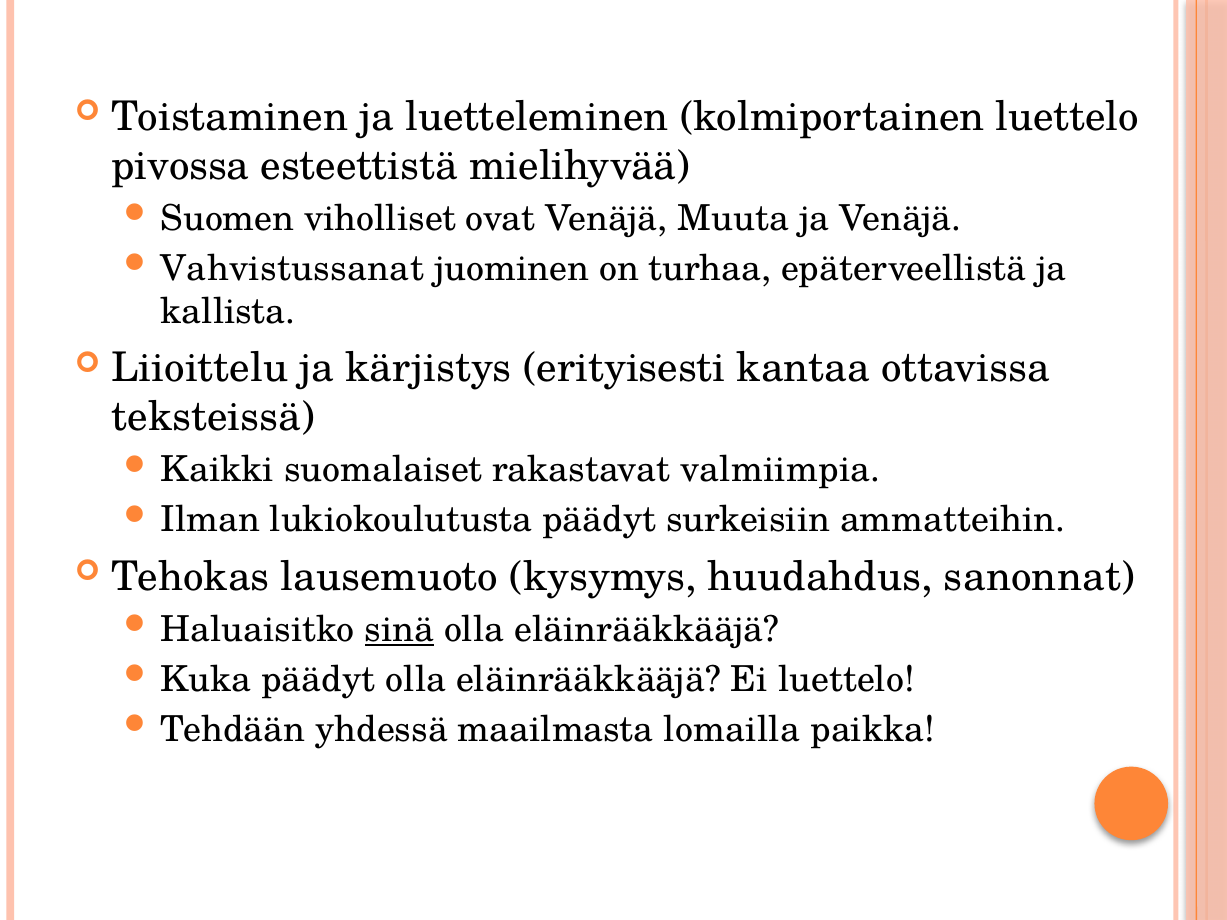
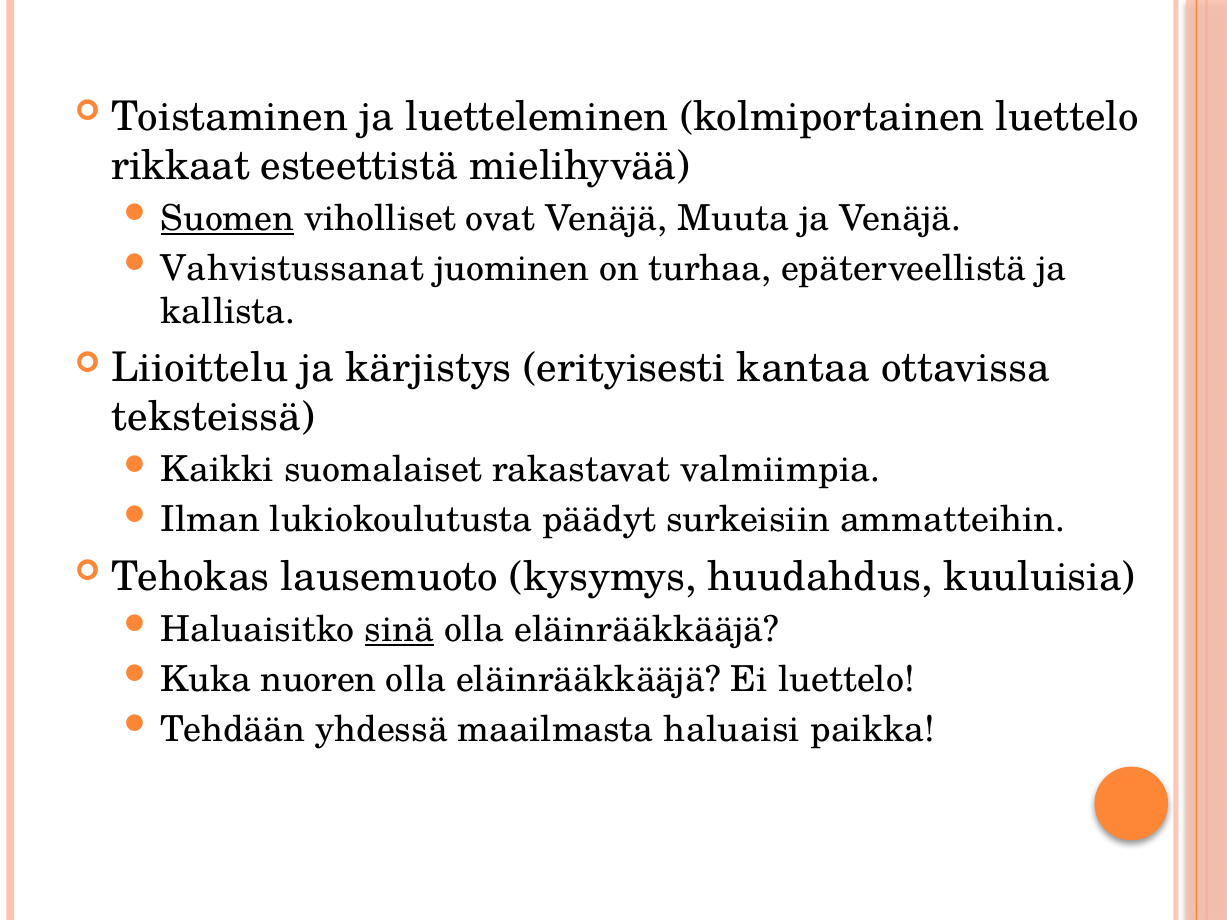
pivossa: pivossa -> rikkaat
Suomen underline: none -> present
sanonnat: sanonnat -> kuuluisia
Kuka päädyt: päädyt -> nuoren
lomailla: lomailla -> haluaisi
